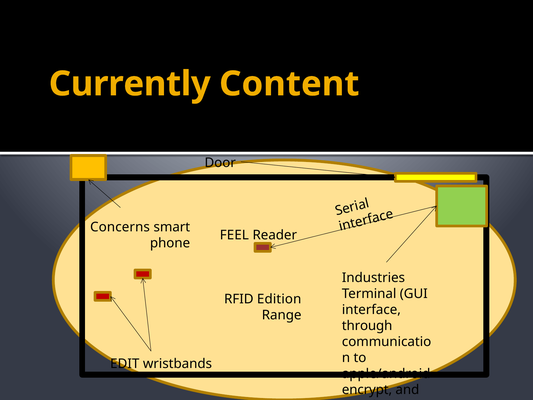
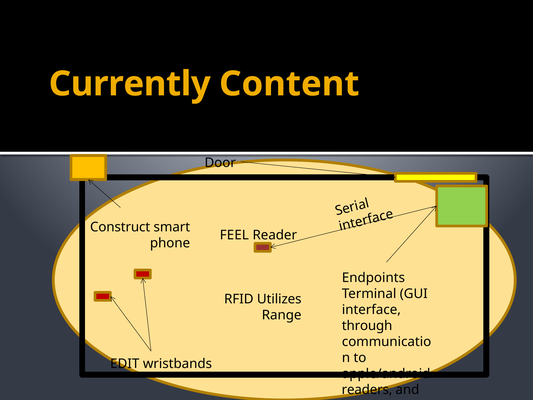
Concerns: Concerns -> Construct
Industries: Industries -> Endpoints
Edition: Edition -> Utilizes
encrypt: encrypt -> readers
